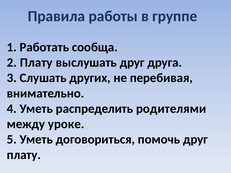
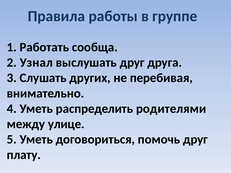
2 Плату: Плату -> Узнал
уроке: уроке -> улице
